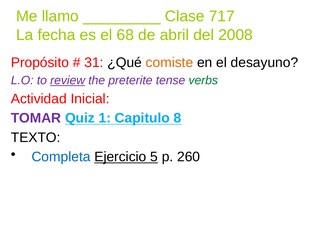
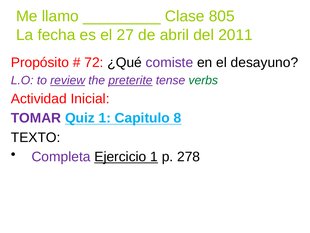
717: 717 -> 805
68: 68 -> 27
2008: 2008 -> 2011
31: 31 -> 72
comiste colour: orange -> purple
preterite underline: none -> present
Completa colour: blue -> purple
Ejercicio 5: 5 -> 1
260: 260 -> 278
